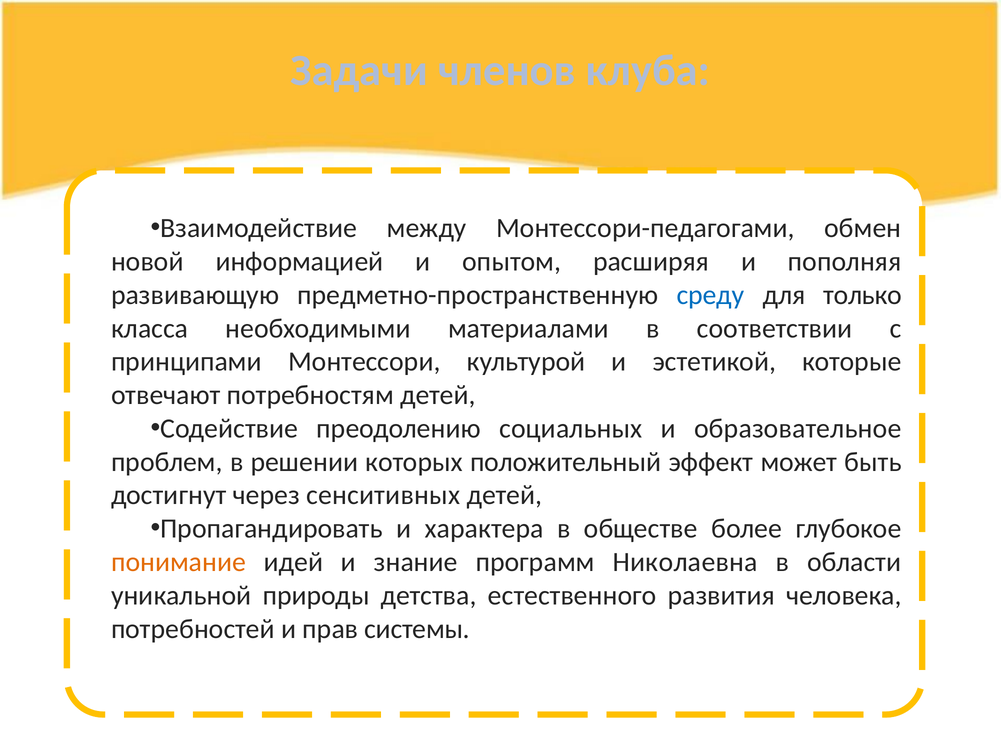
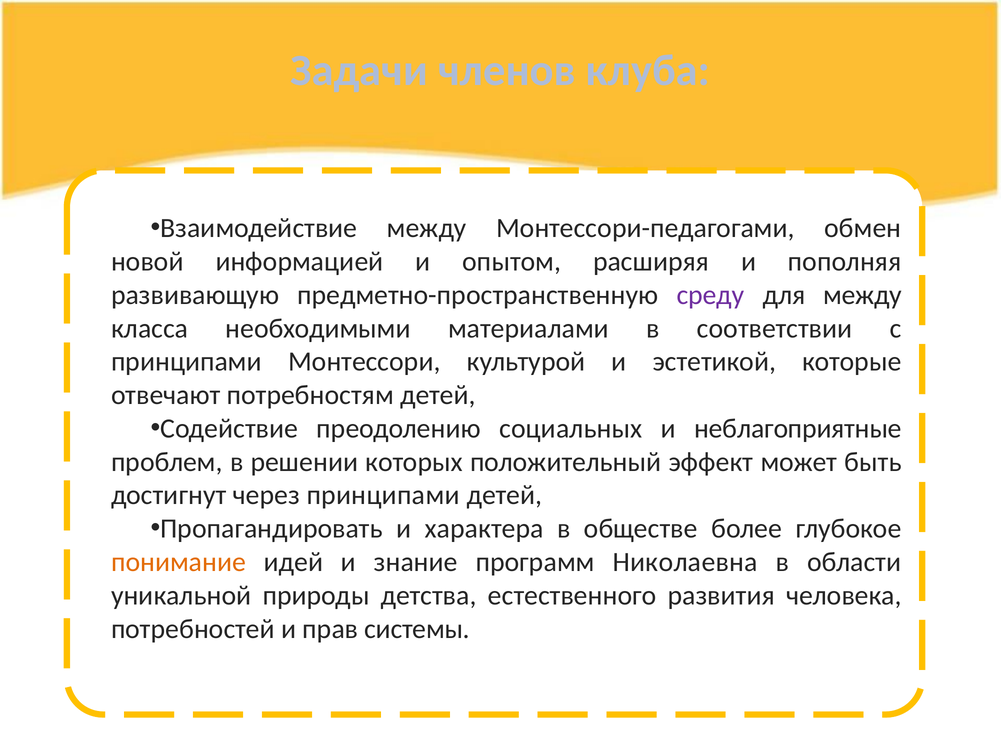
среду colour: blue -> purple
для только: только -> между
образовательное: образовательное -> неблагоприятные
через сенситивных: сенситивных -> принципами
